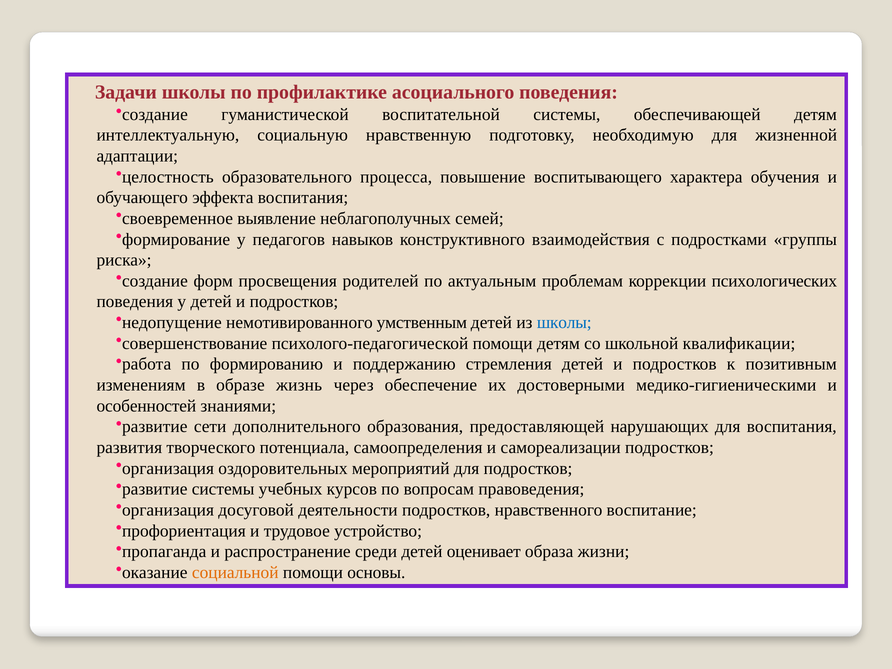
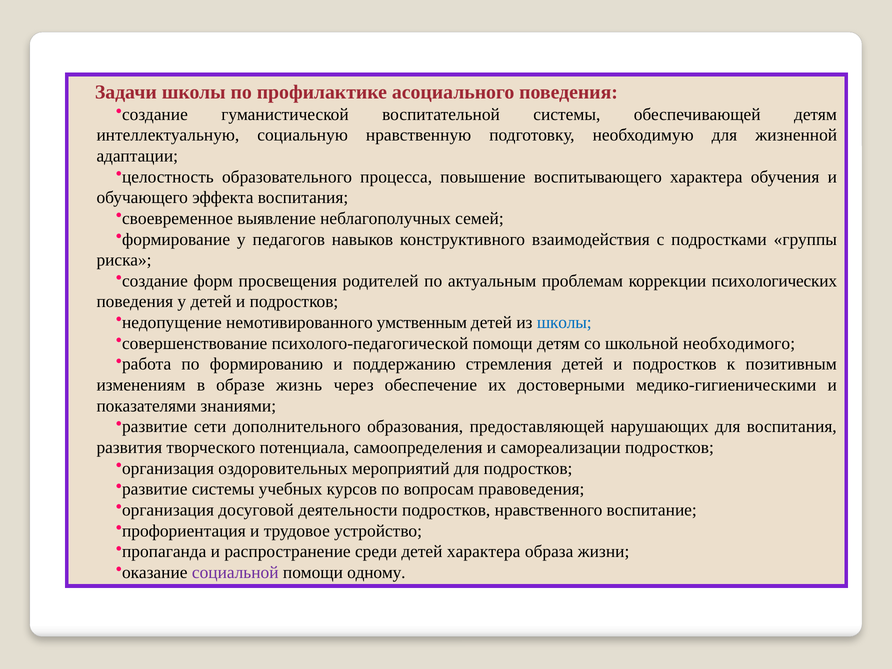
квалификации: квалификации -> необходимого
особенностей: особенностей -> показателями
детей оценивает: оценивает -> характера
социальной colour: orange -> purple
основы: основы -> одному
